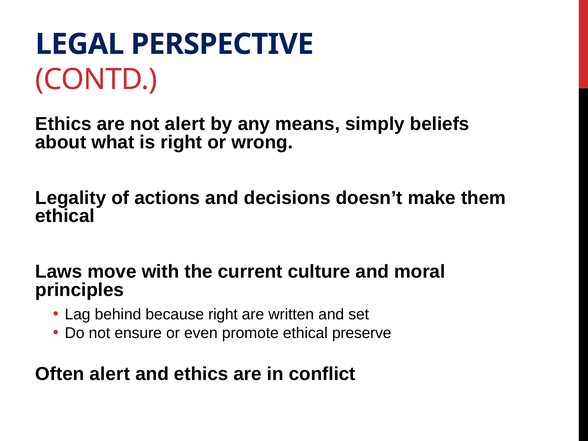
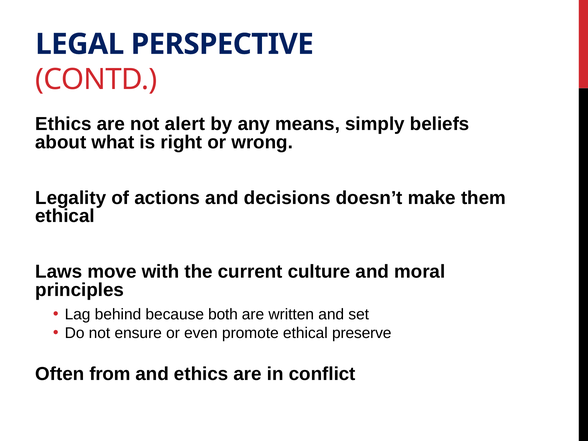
because right: right -> both
Often alert: alert -> from
